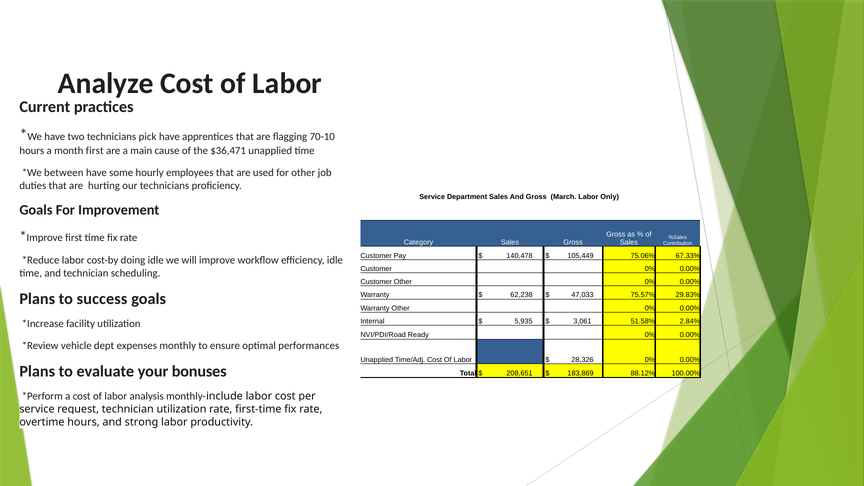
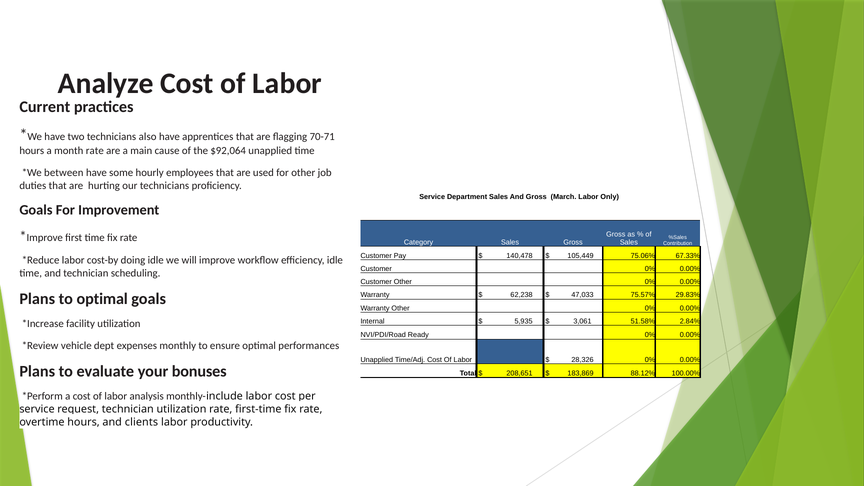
pick: pick -> also
70-10: 70-10 -> 70-71
month first: first -> rate
$36,471: $36,471 -> $92,064
to success: success -> optimal
strong: strong -> clients
